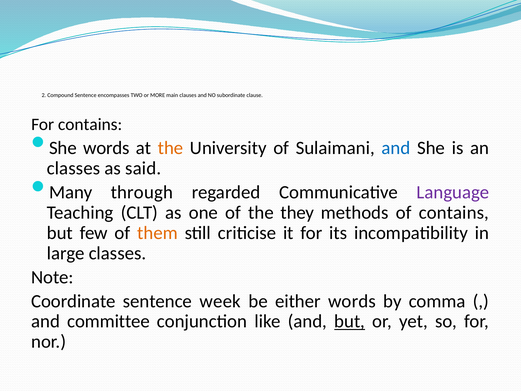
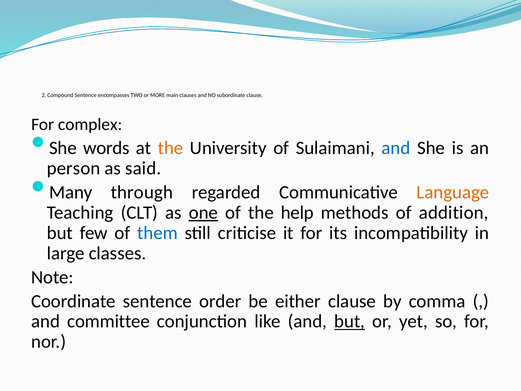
For contains: contains -> complex
classes at (74, 168): classes -> person
Language colour: purple -> orange
one underline: none -> present
they: they -> help
of contains: contains -> addition
them colour: orange -> blue
week: week -> order
either words: words -> clause
